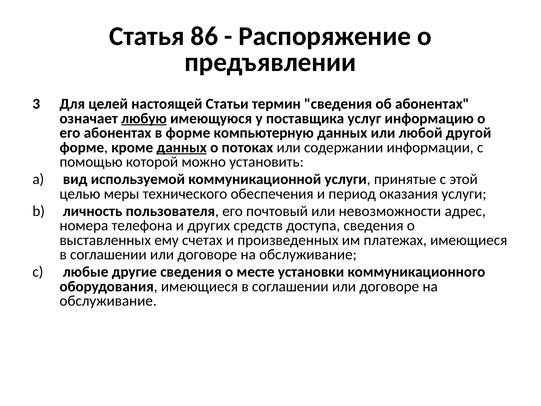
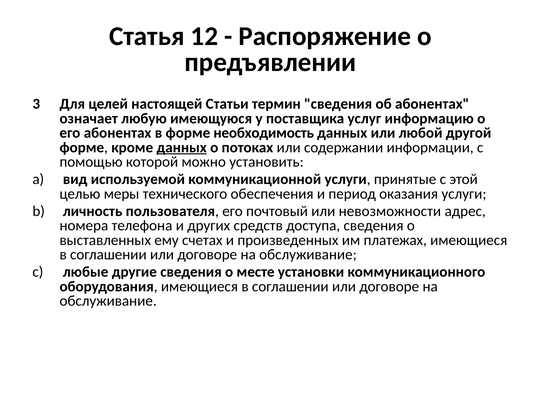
86: 86 -> 12
любую underline: present -> none
компьютерную: компьютерную -> необходимость
